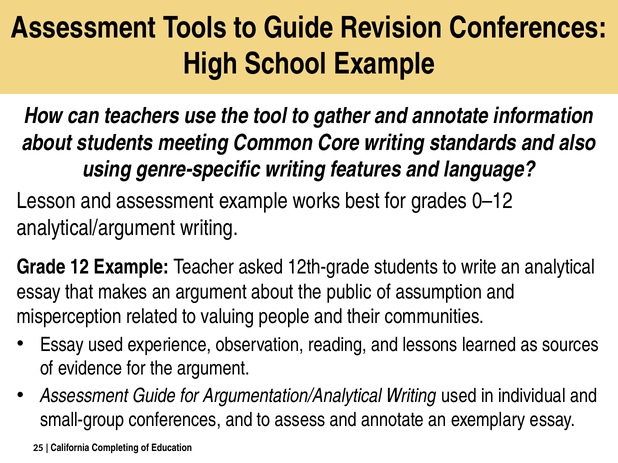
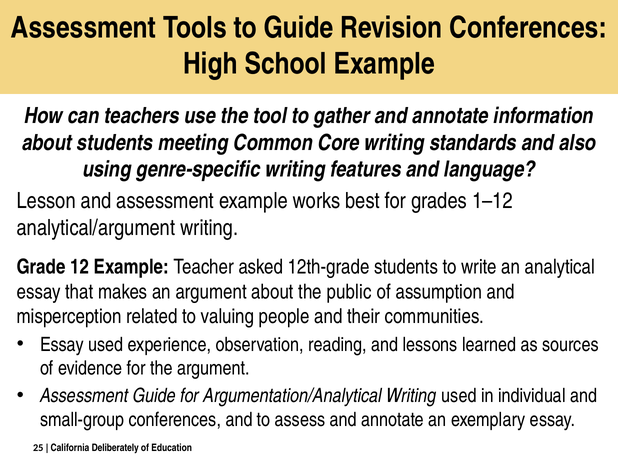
0–12: 0–12 -> 1–12
Completing: Completing -> Deliberately
